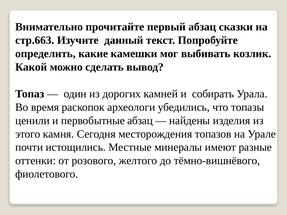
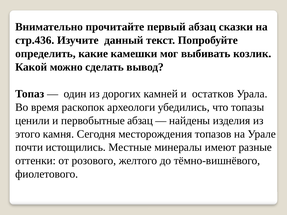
стр.663: стр.663 -> стр.436
собирать: собирать -> остатков
